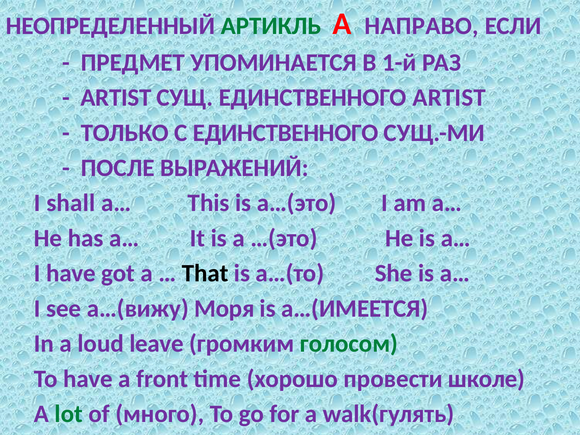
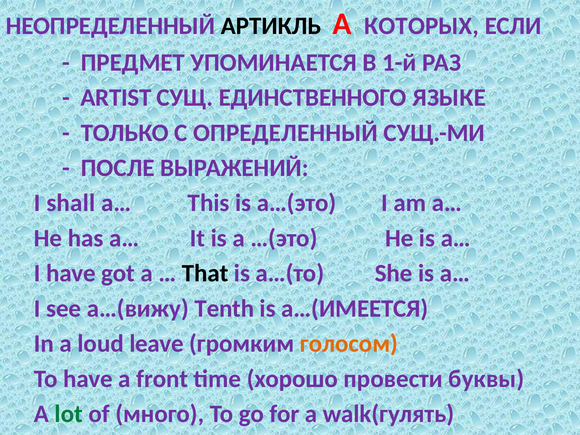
АРТИКЛЬ colour: green -> black
НАПРАВО: НАПРАВО -> КОТОРЫХ
ЕДИНСТВЕННОГО ARTIST: ARTIST -> ЯЗЫКЕ
С ЕДИНСТВЕННОГО: ЕДИНСТВЕННОГО -> ОПРЕДЕЛЕННЫЙ
Моря: Моря -> Tenth
голосом colour: green -> orange
школе: школе -> буквы
